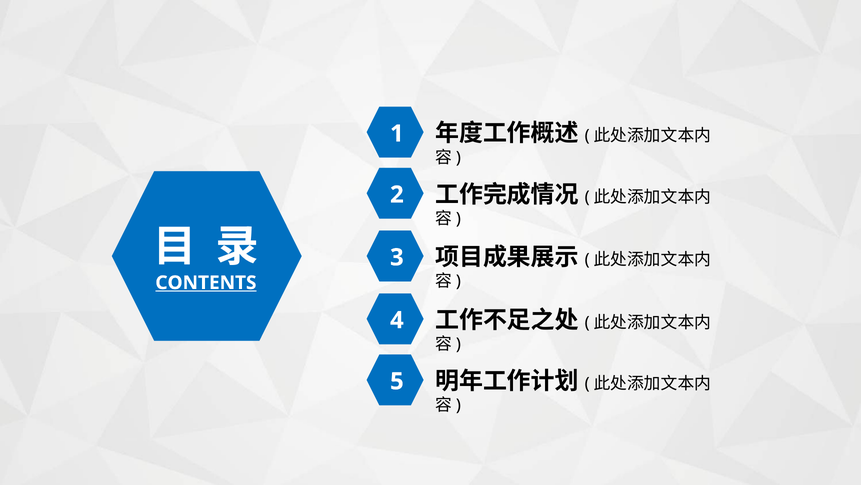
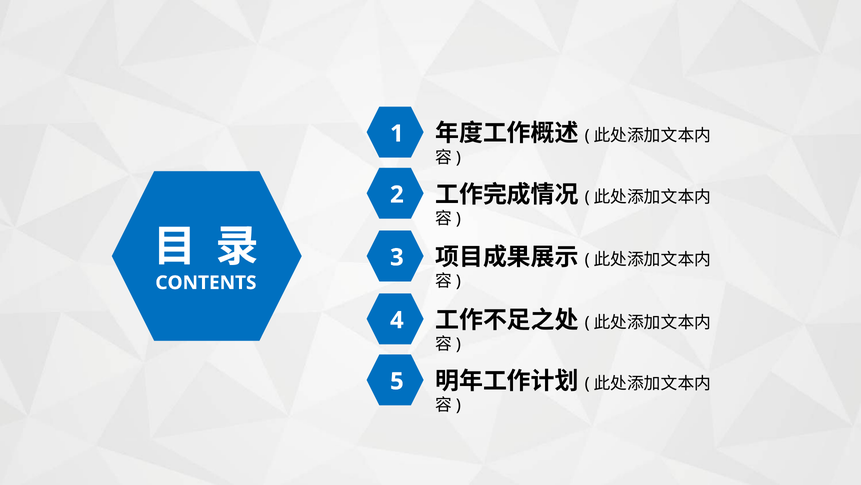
CONTENTS underline: present -> none
